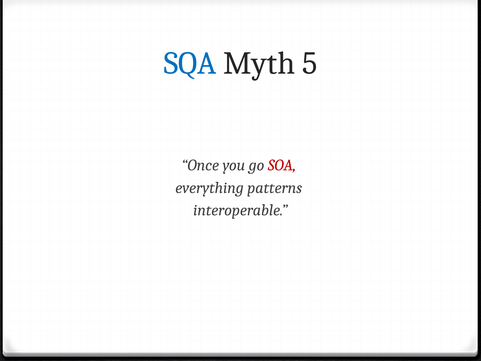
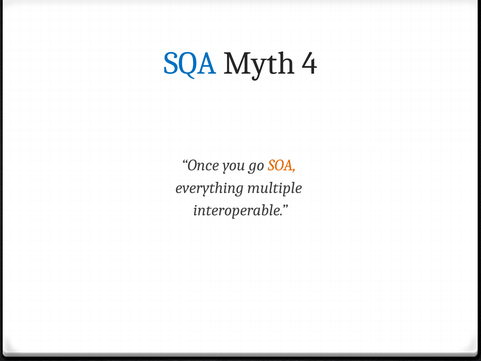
5: 5 -> 4
SOA colour: red -> orange
patterns: patterns -> multiple
